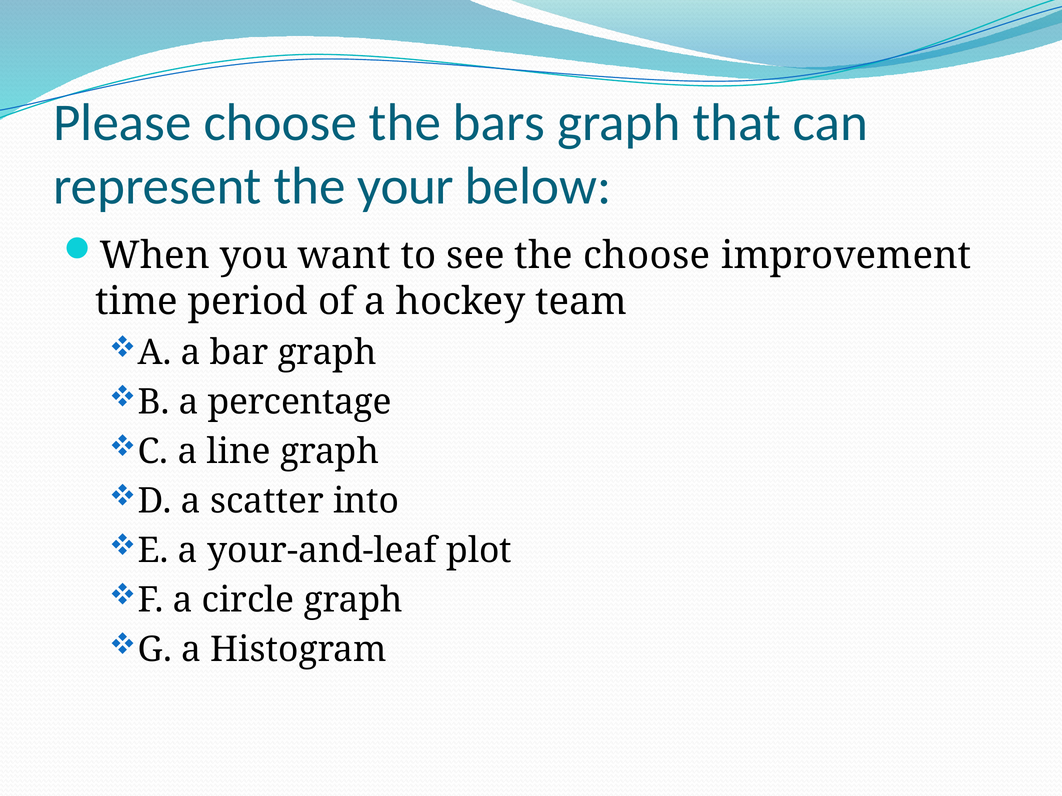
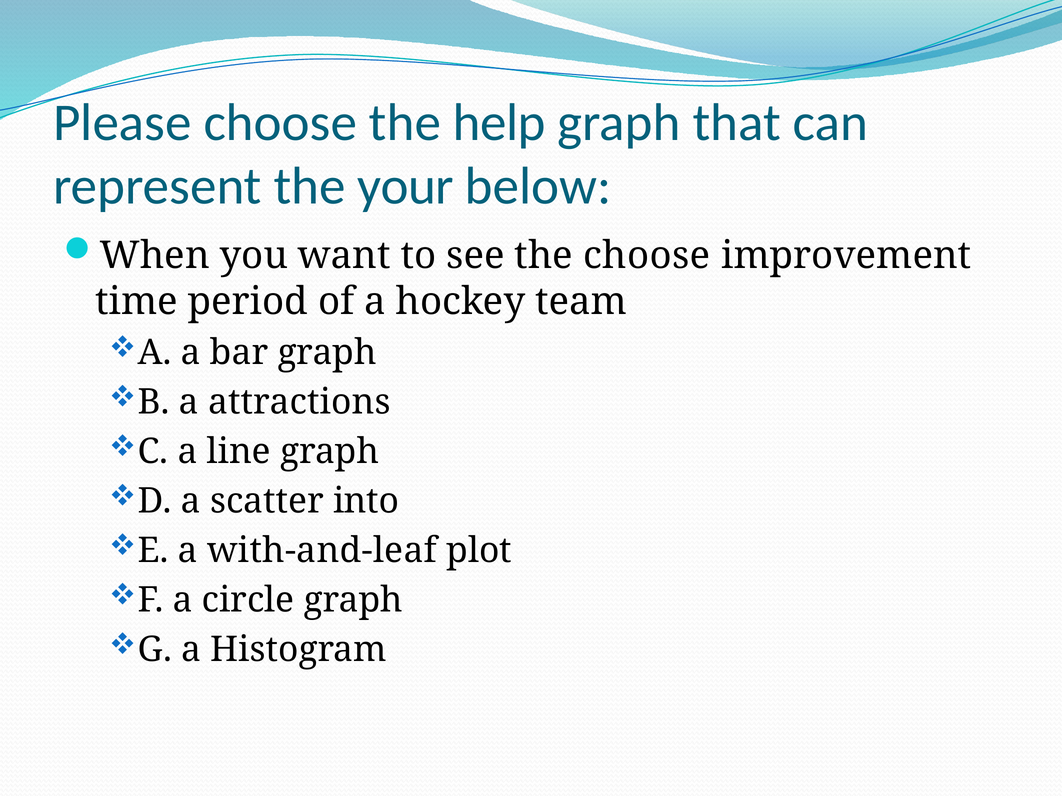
bars: bars -> help
percentage: percentage -> attractions
your-and-leaf: your-and-leaf -> with-and-leaf
